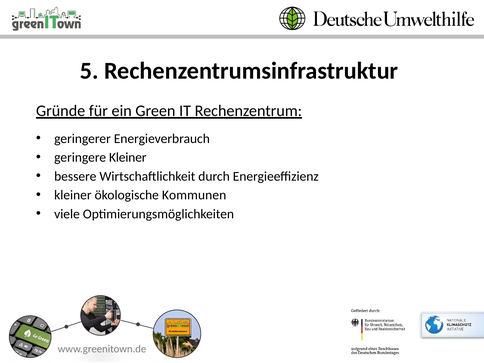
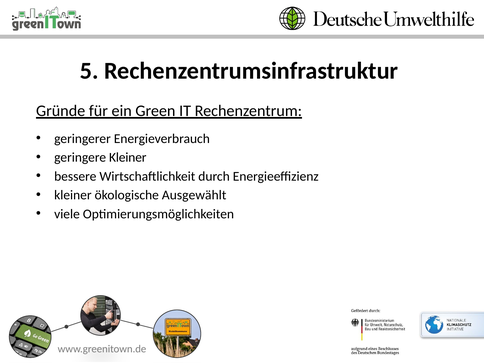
Kommunen: Kommunen -> Ausgewählt
